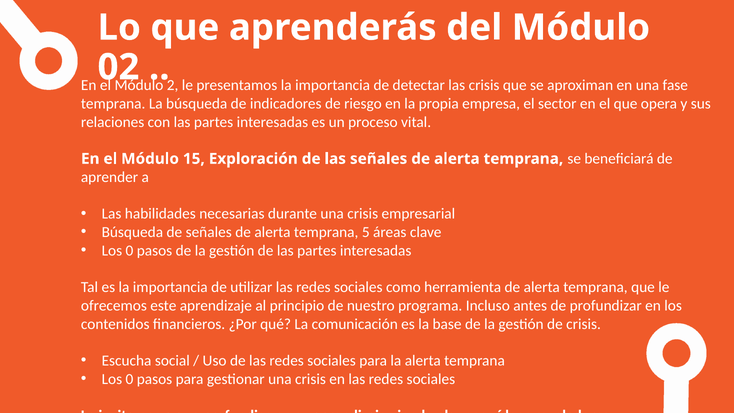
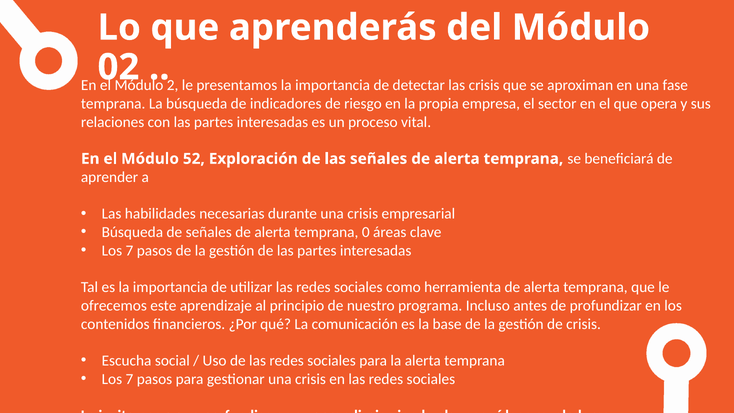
15: 15 -> 52
5: 5 -> 0
0 at (129, 251): 0 -> 7
0 at (129, 379): 0 -> 7
